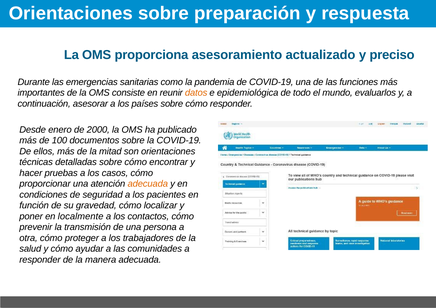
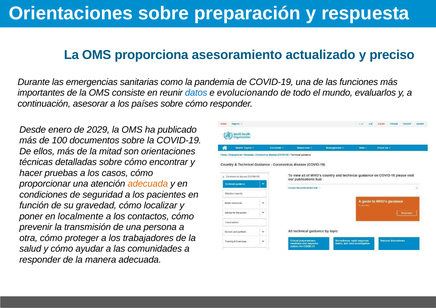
datos colour: orange -> blue
epidemiológica: epidemiológica -> evolucionando
2000: 2000 -> 2029
